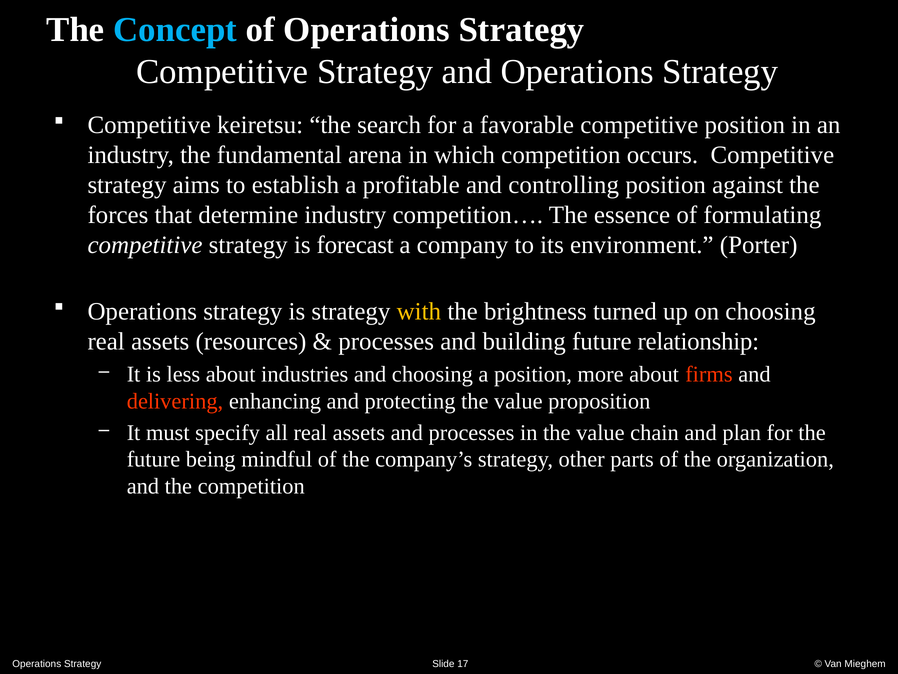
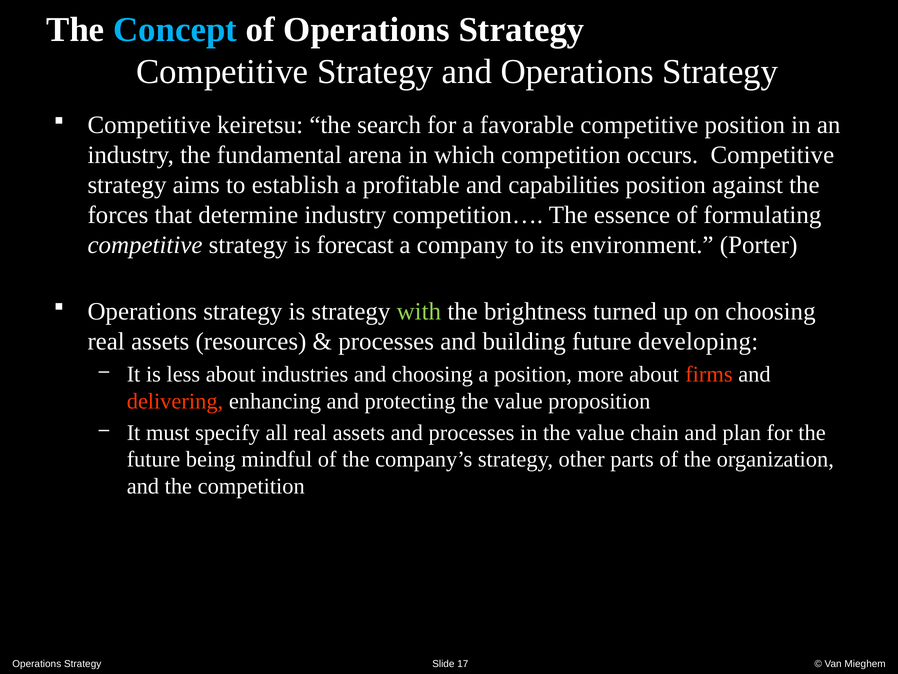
controlling: controlling -> capabilities
with colour: yellow -> light green
relationship: relationship -> developing
